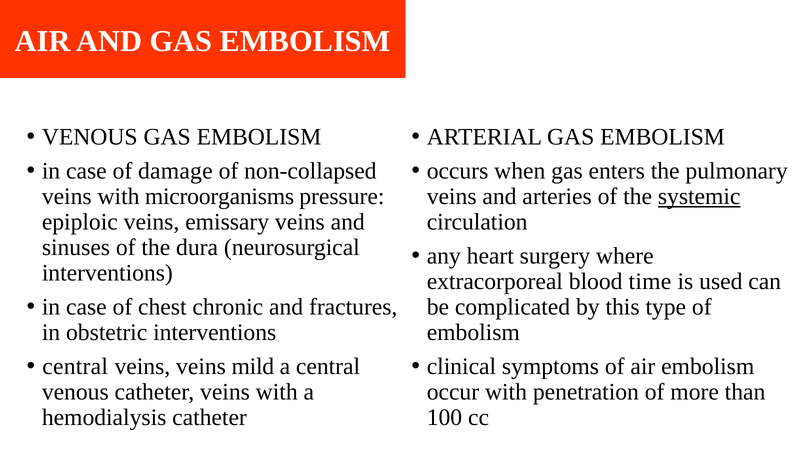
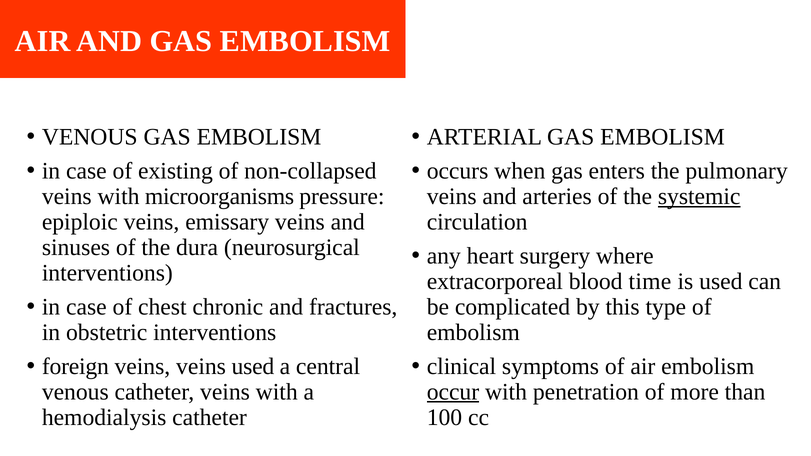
damage: damage -> existing
central at (75, 366): central -> foreign
veins mild: mild -> used
occur underline: none -> present
